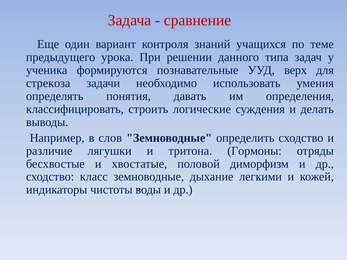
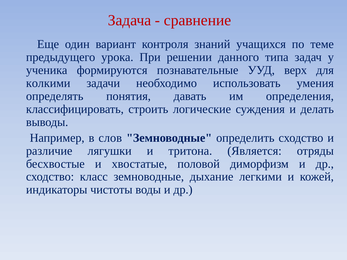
стрекоза: стрекоза -> колкими
Гормоны: Гормоны -> Является
